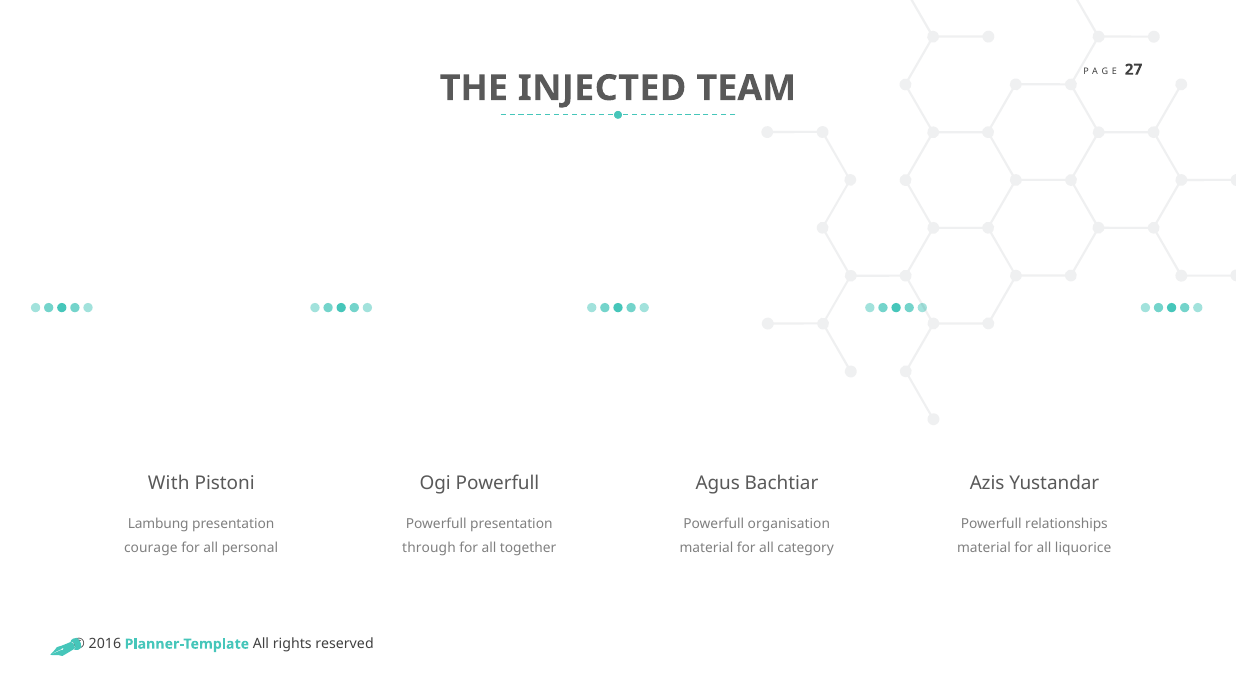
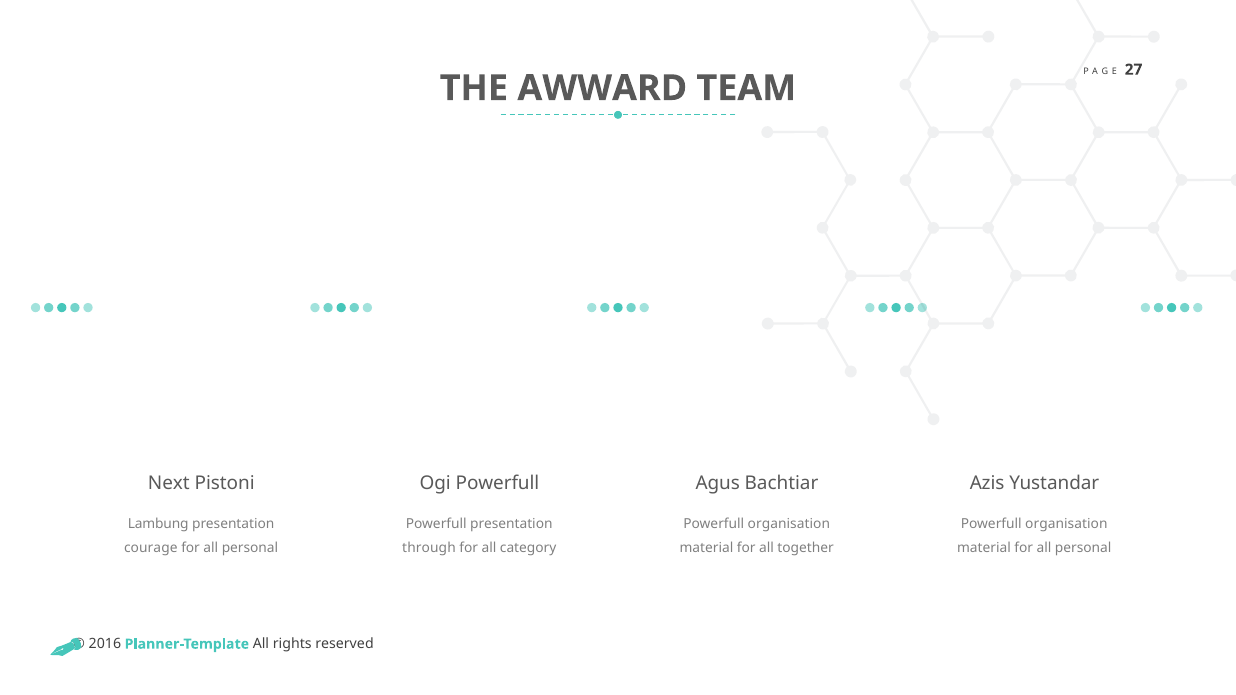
INJECTED: INJECTED -> AWWARD
With: With -> Next
relationships at (1066, 524): relationships -> organisation
together: together -> category
category: category -> together
material for all liquorice: liquorice -> personal
